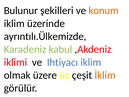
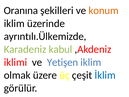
Bulunur: Bulunur -> Oranına
Ihtiyacı: Ihtiyacı -> Yetişen
İklim colour: orange -> blue
